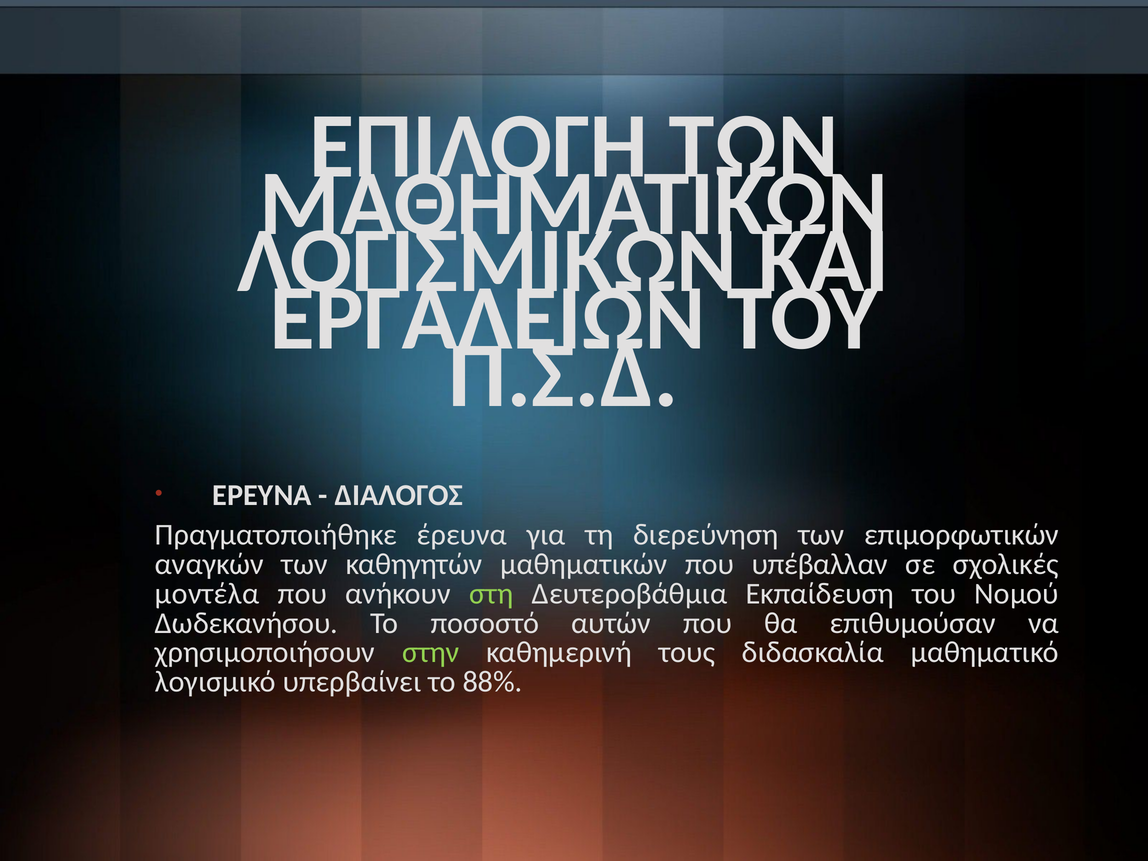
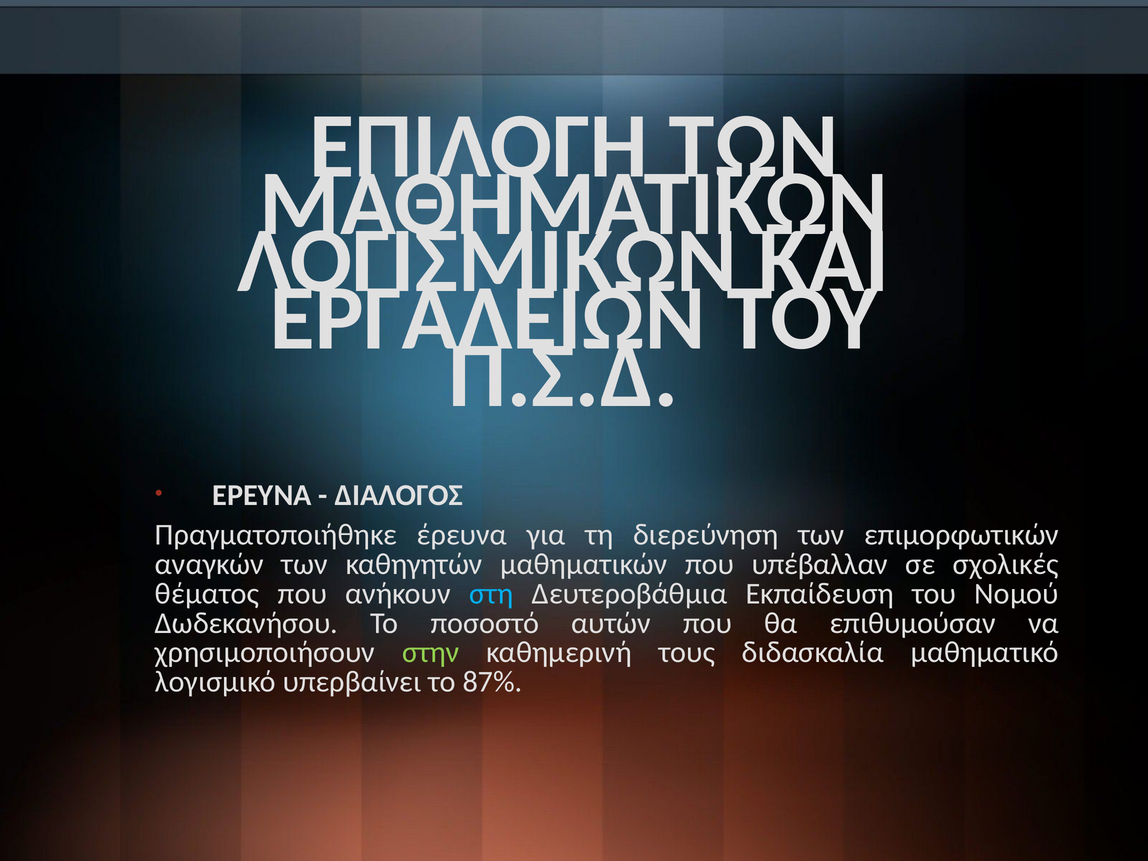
μοντέλα: μοντέλα -> θέματος
στη colour: light green -> light blue
88%: 88% -> 87%
